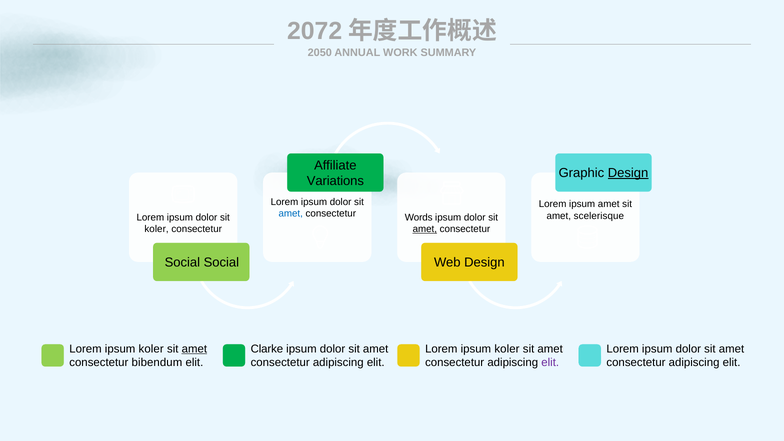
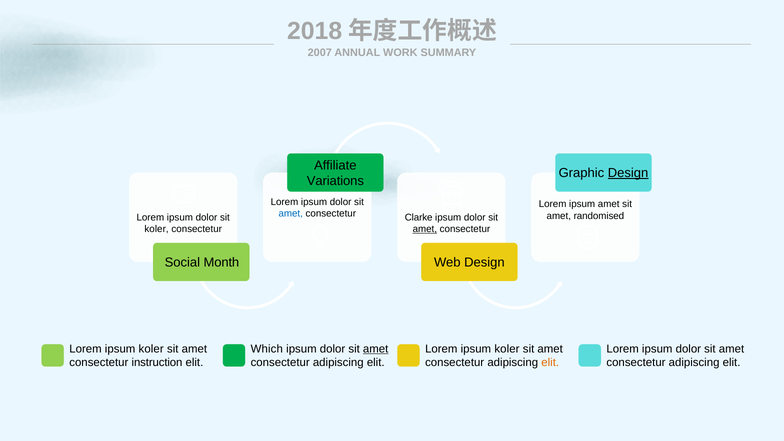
2072: 2072 -> 2018
2050: 2050 -> 2007
scelerisque: scelerisque -> randomised
Words: Words -> Clarke
Social Social: Social -> Month
amet at (194, 349) underline: present -> none
Clarke: Clarke -> Which
amet at (376, 349) underline: none -> present
bibendum: bibendum -> instruction
elit at (550, 363) colour: purple -> orange
